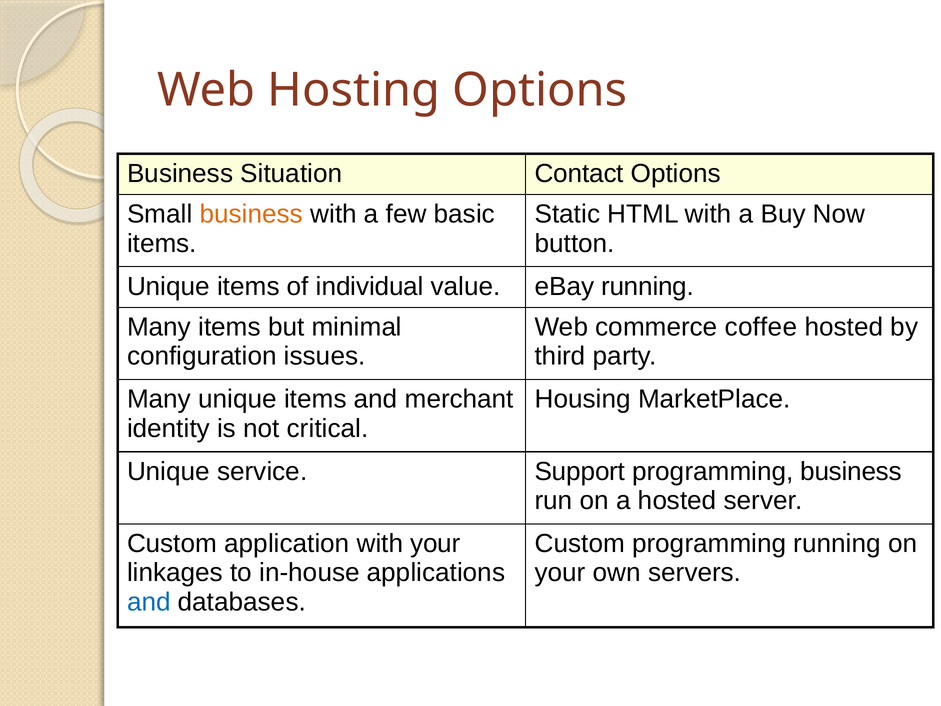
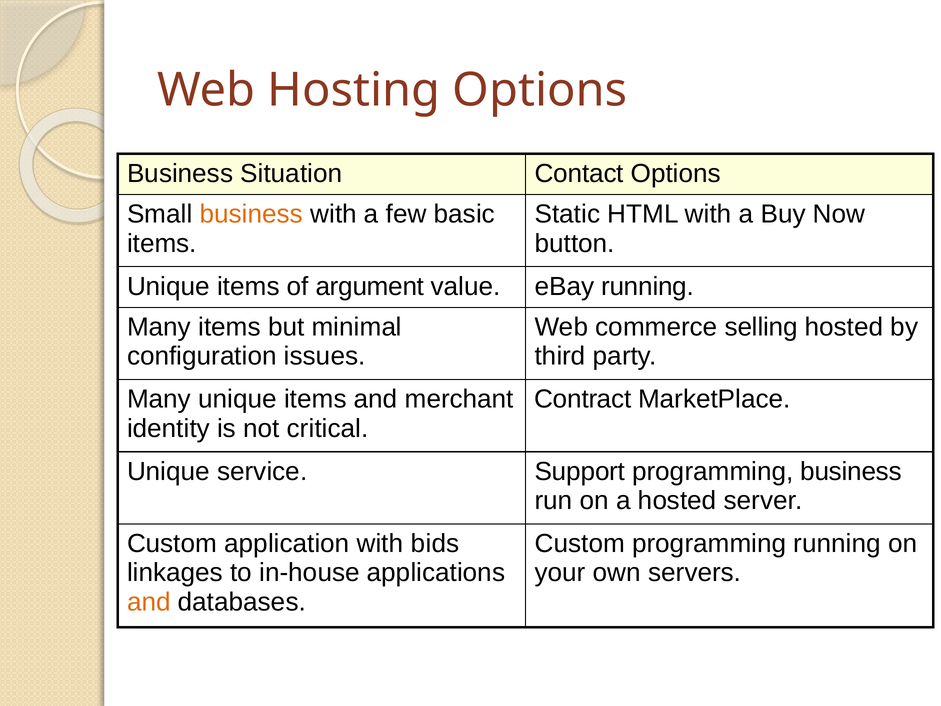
individual: individual -> argument
coffee: coffee -> selling
Housing: Housing -> Contract
with your: your -> bids
and at (149, 602) colour: blue -> orange
